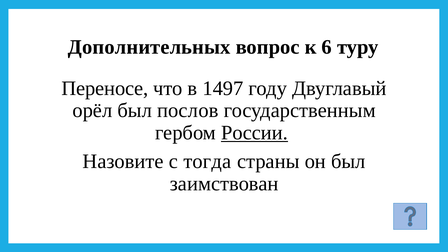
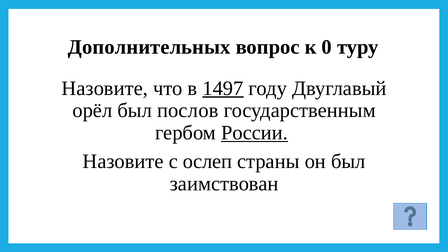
6: 6 -> 0
Переносе at (105, 88): Переносе -> Назовите
1497 underline: none -> present
тогда: тогда -> ослеп
